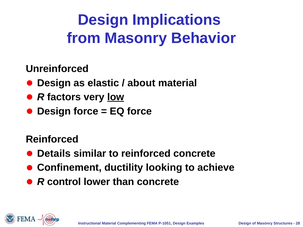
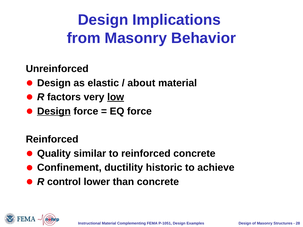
Design at (54, 111) underline: none -> present
Details: Details -> Quality
looking: looking -> historic
